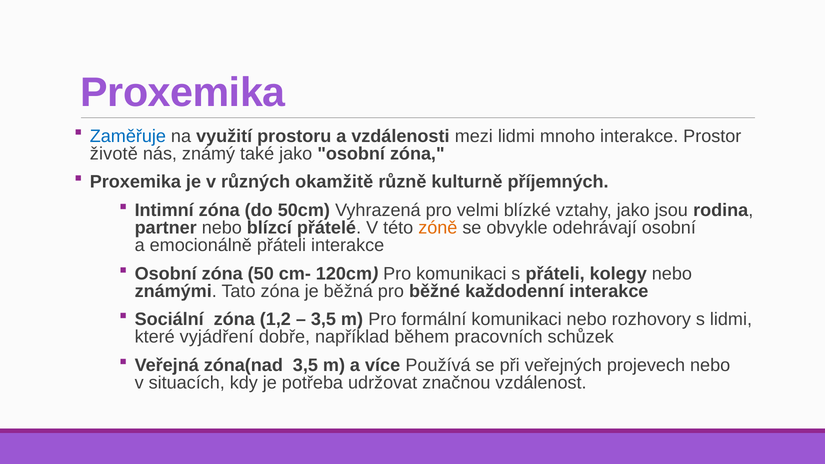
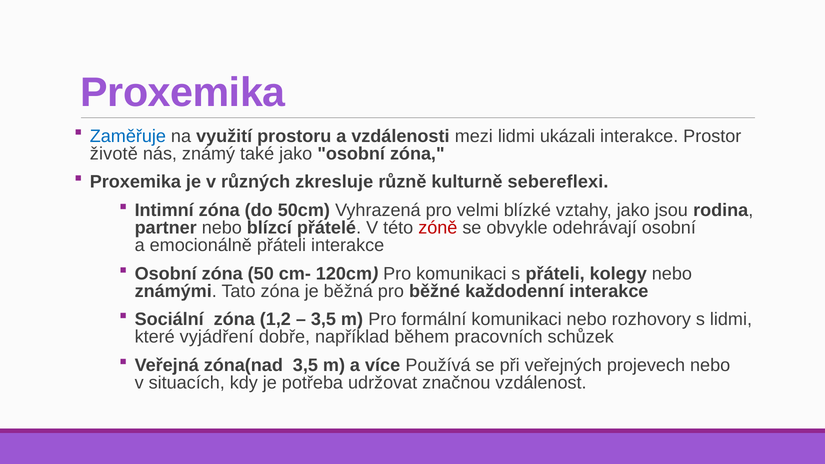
mnoho: mnoho -> ukázali
okamžitě: okamžitě -> zkresluje
příjemných: příjemných -> sebereflexi
zóně colour: orange -> red
